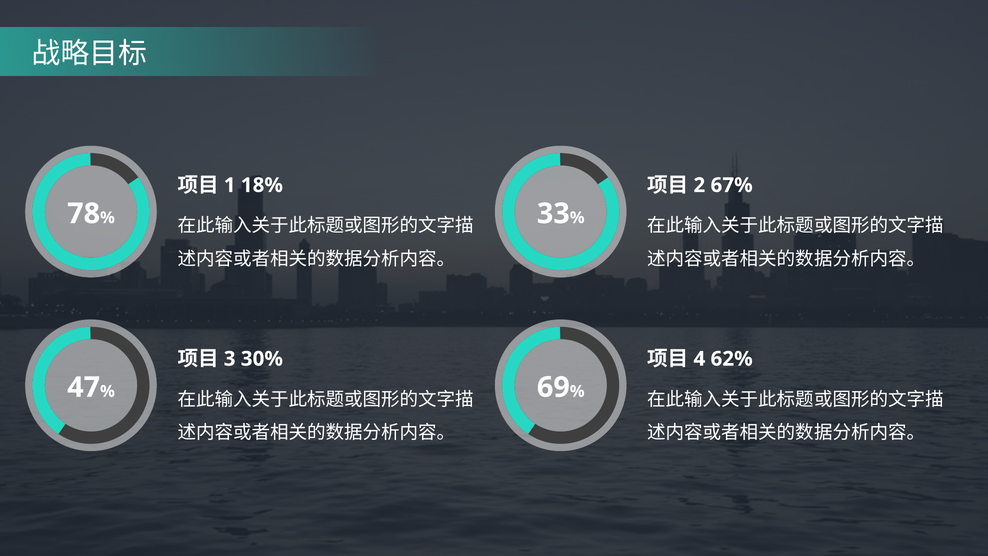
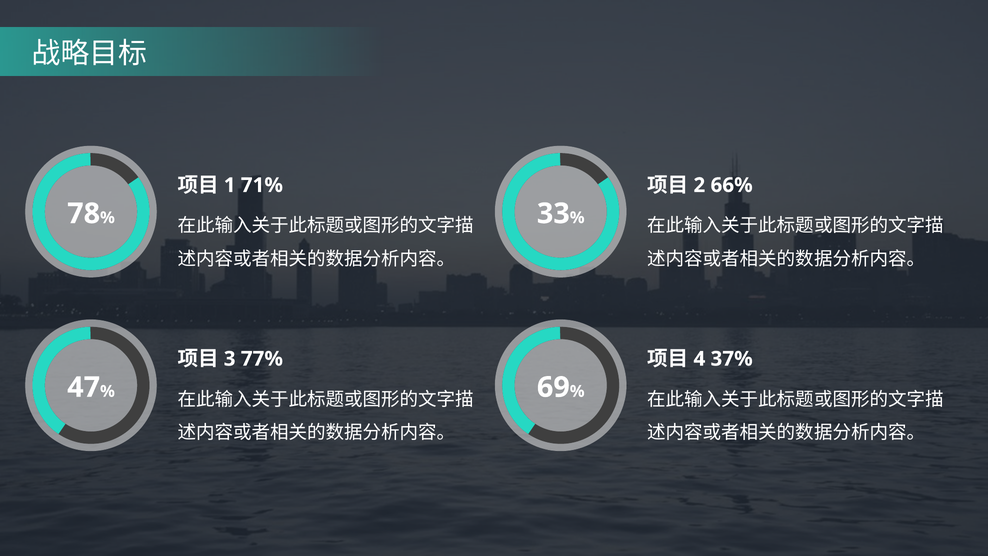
18%: 18% -> 71%
67%: 67% -> 66%
30%: 30% -> 77%
62%: 62% -> 37%
